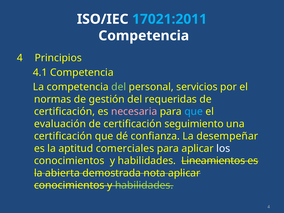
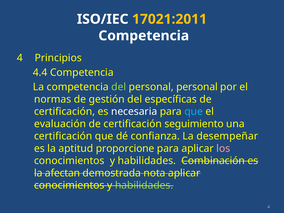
17021:2011 colour: light blue -> yellow
4.1: 4.1 -> 4.4
personal servicios: servicios -> personal
requeridas: requeridas -> específicas
necesaria colour: pink -> white
comerciales: comerciales -> proporcione
los colour: white -> pink
Lineamientos: Lineamientos -> Combinación
abierta: abierta -> afectan
